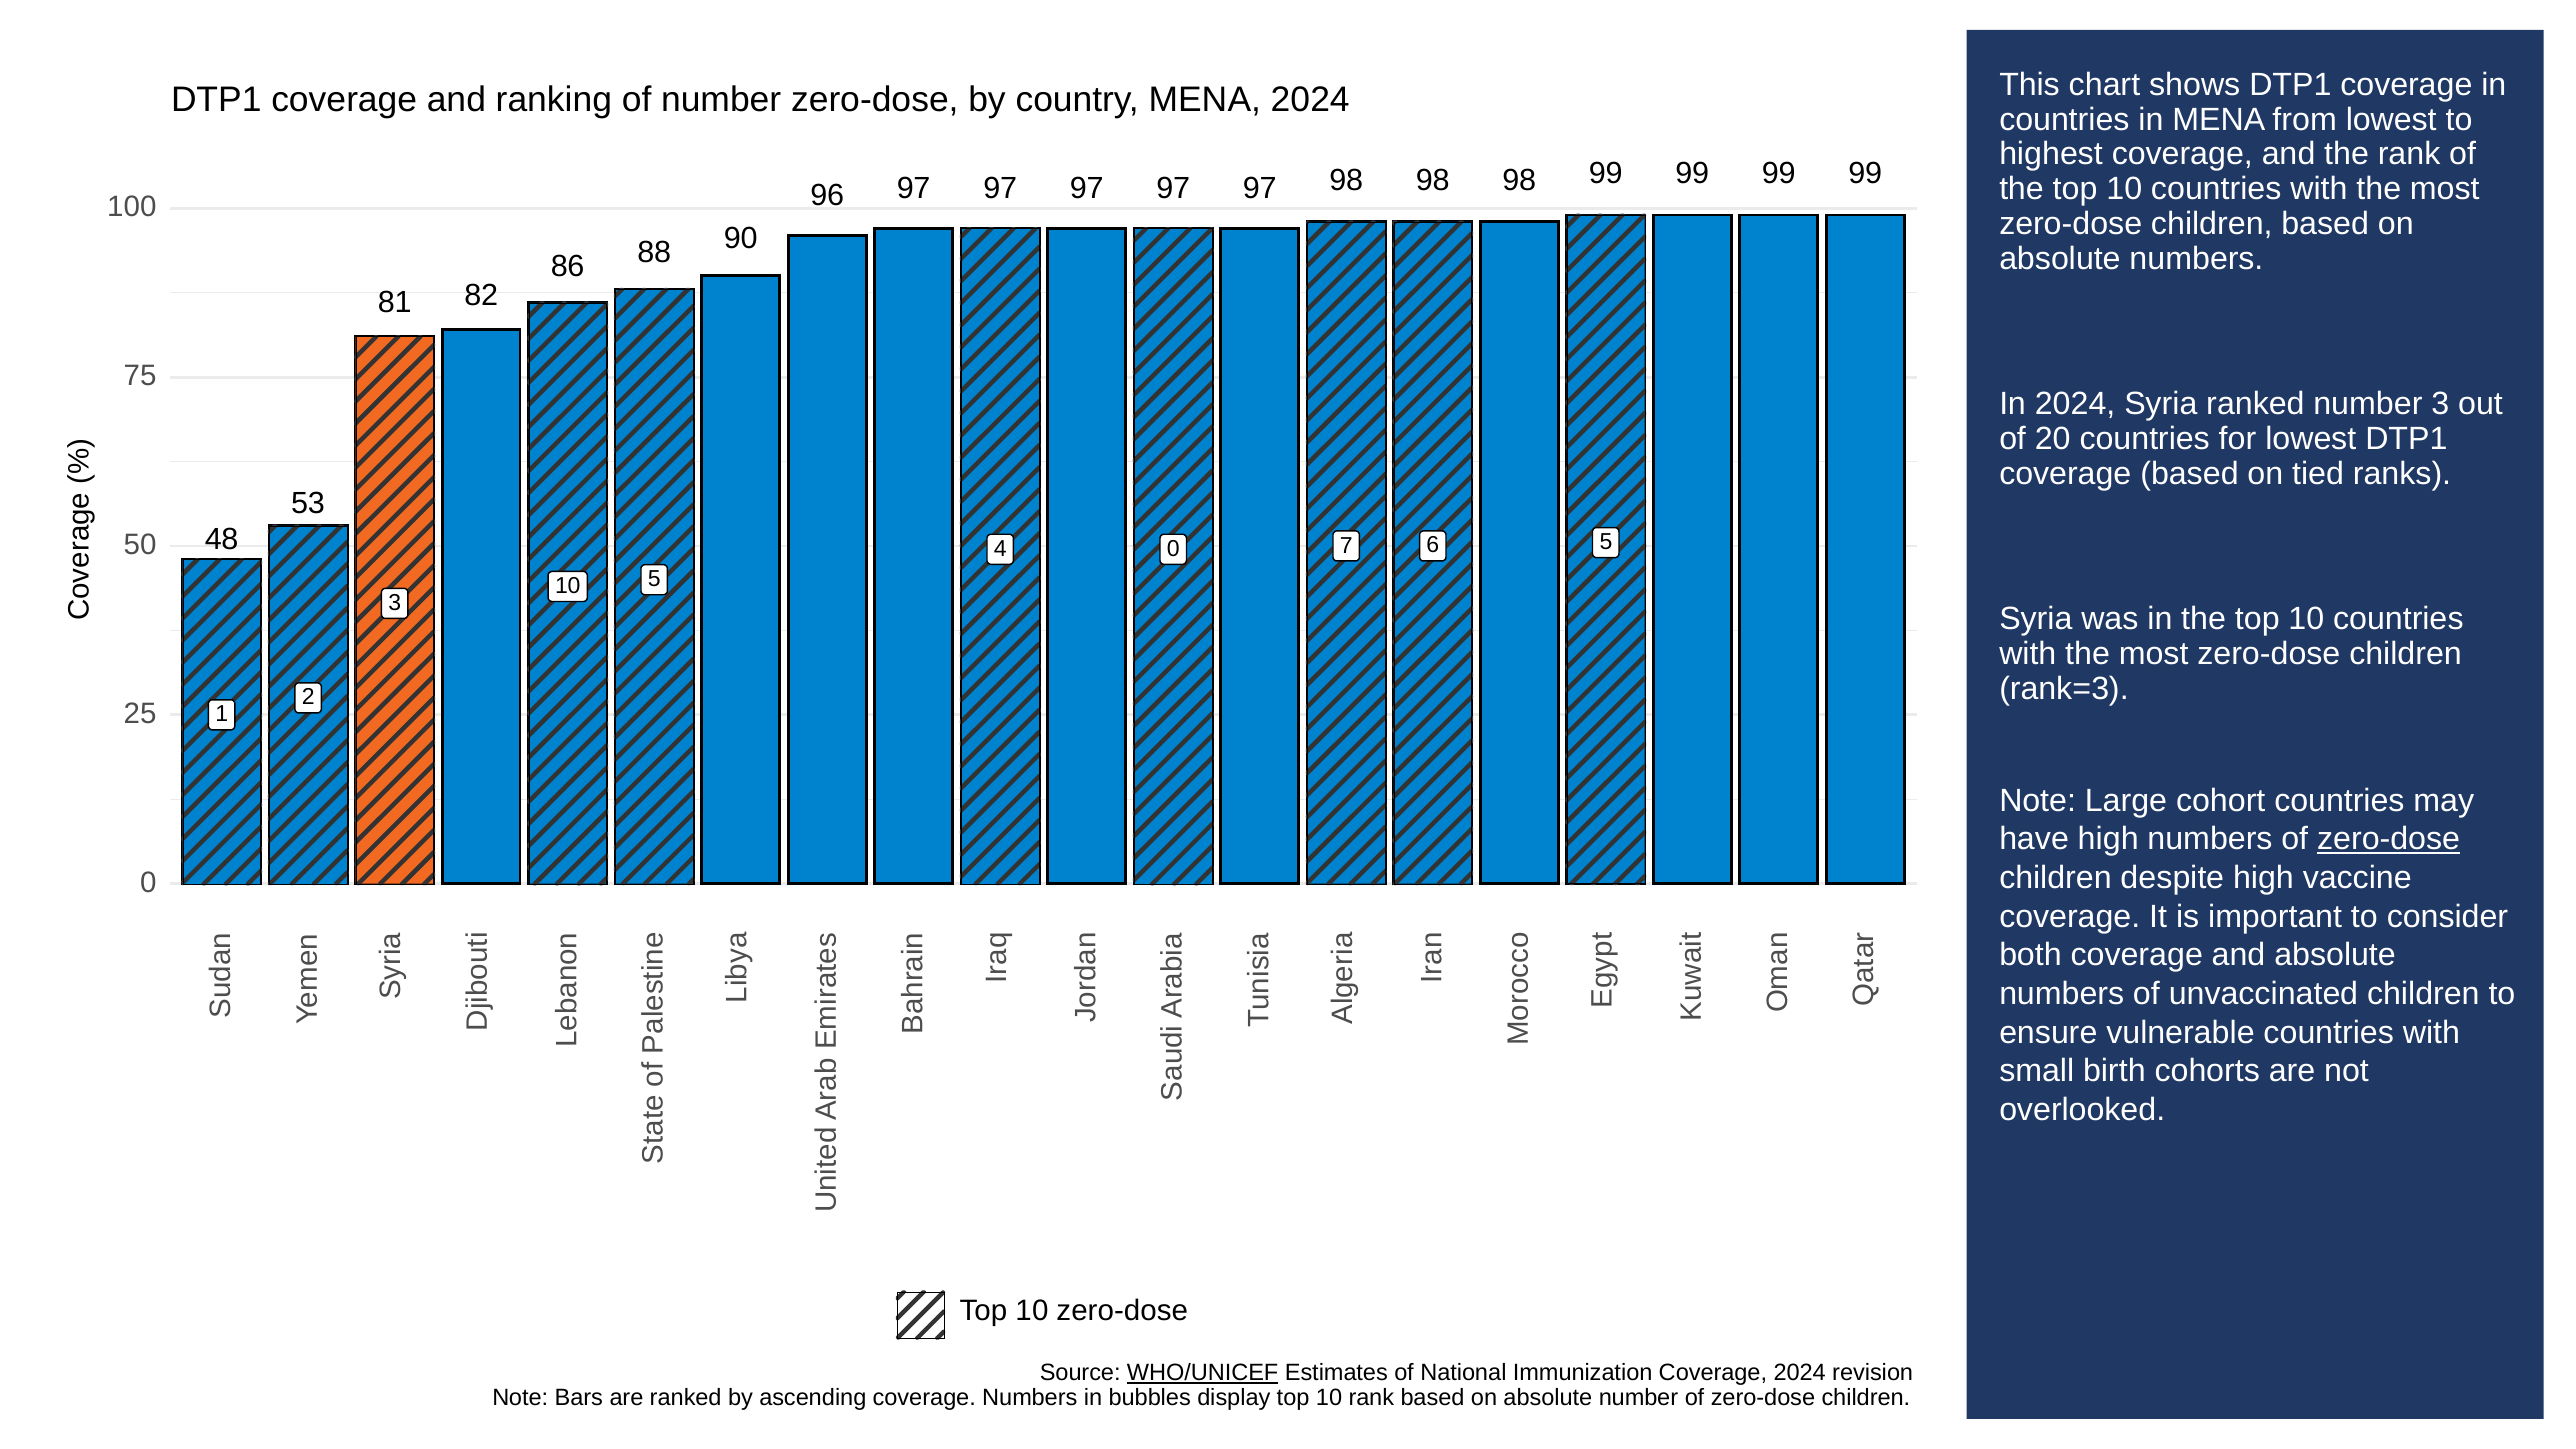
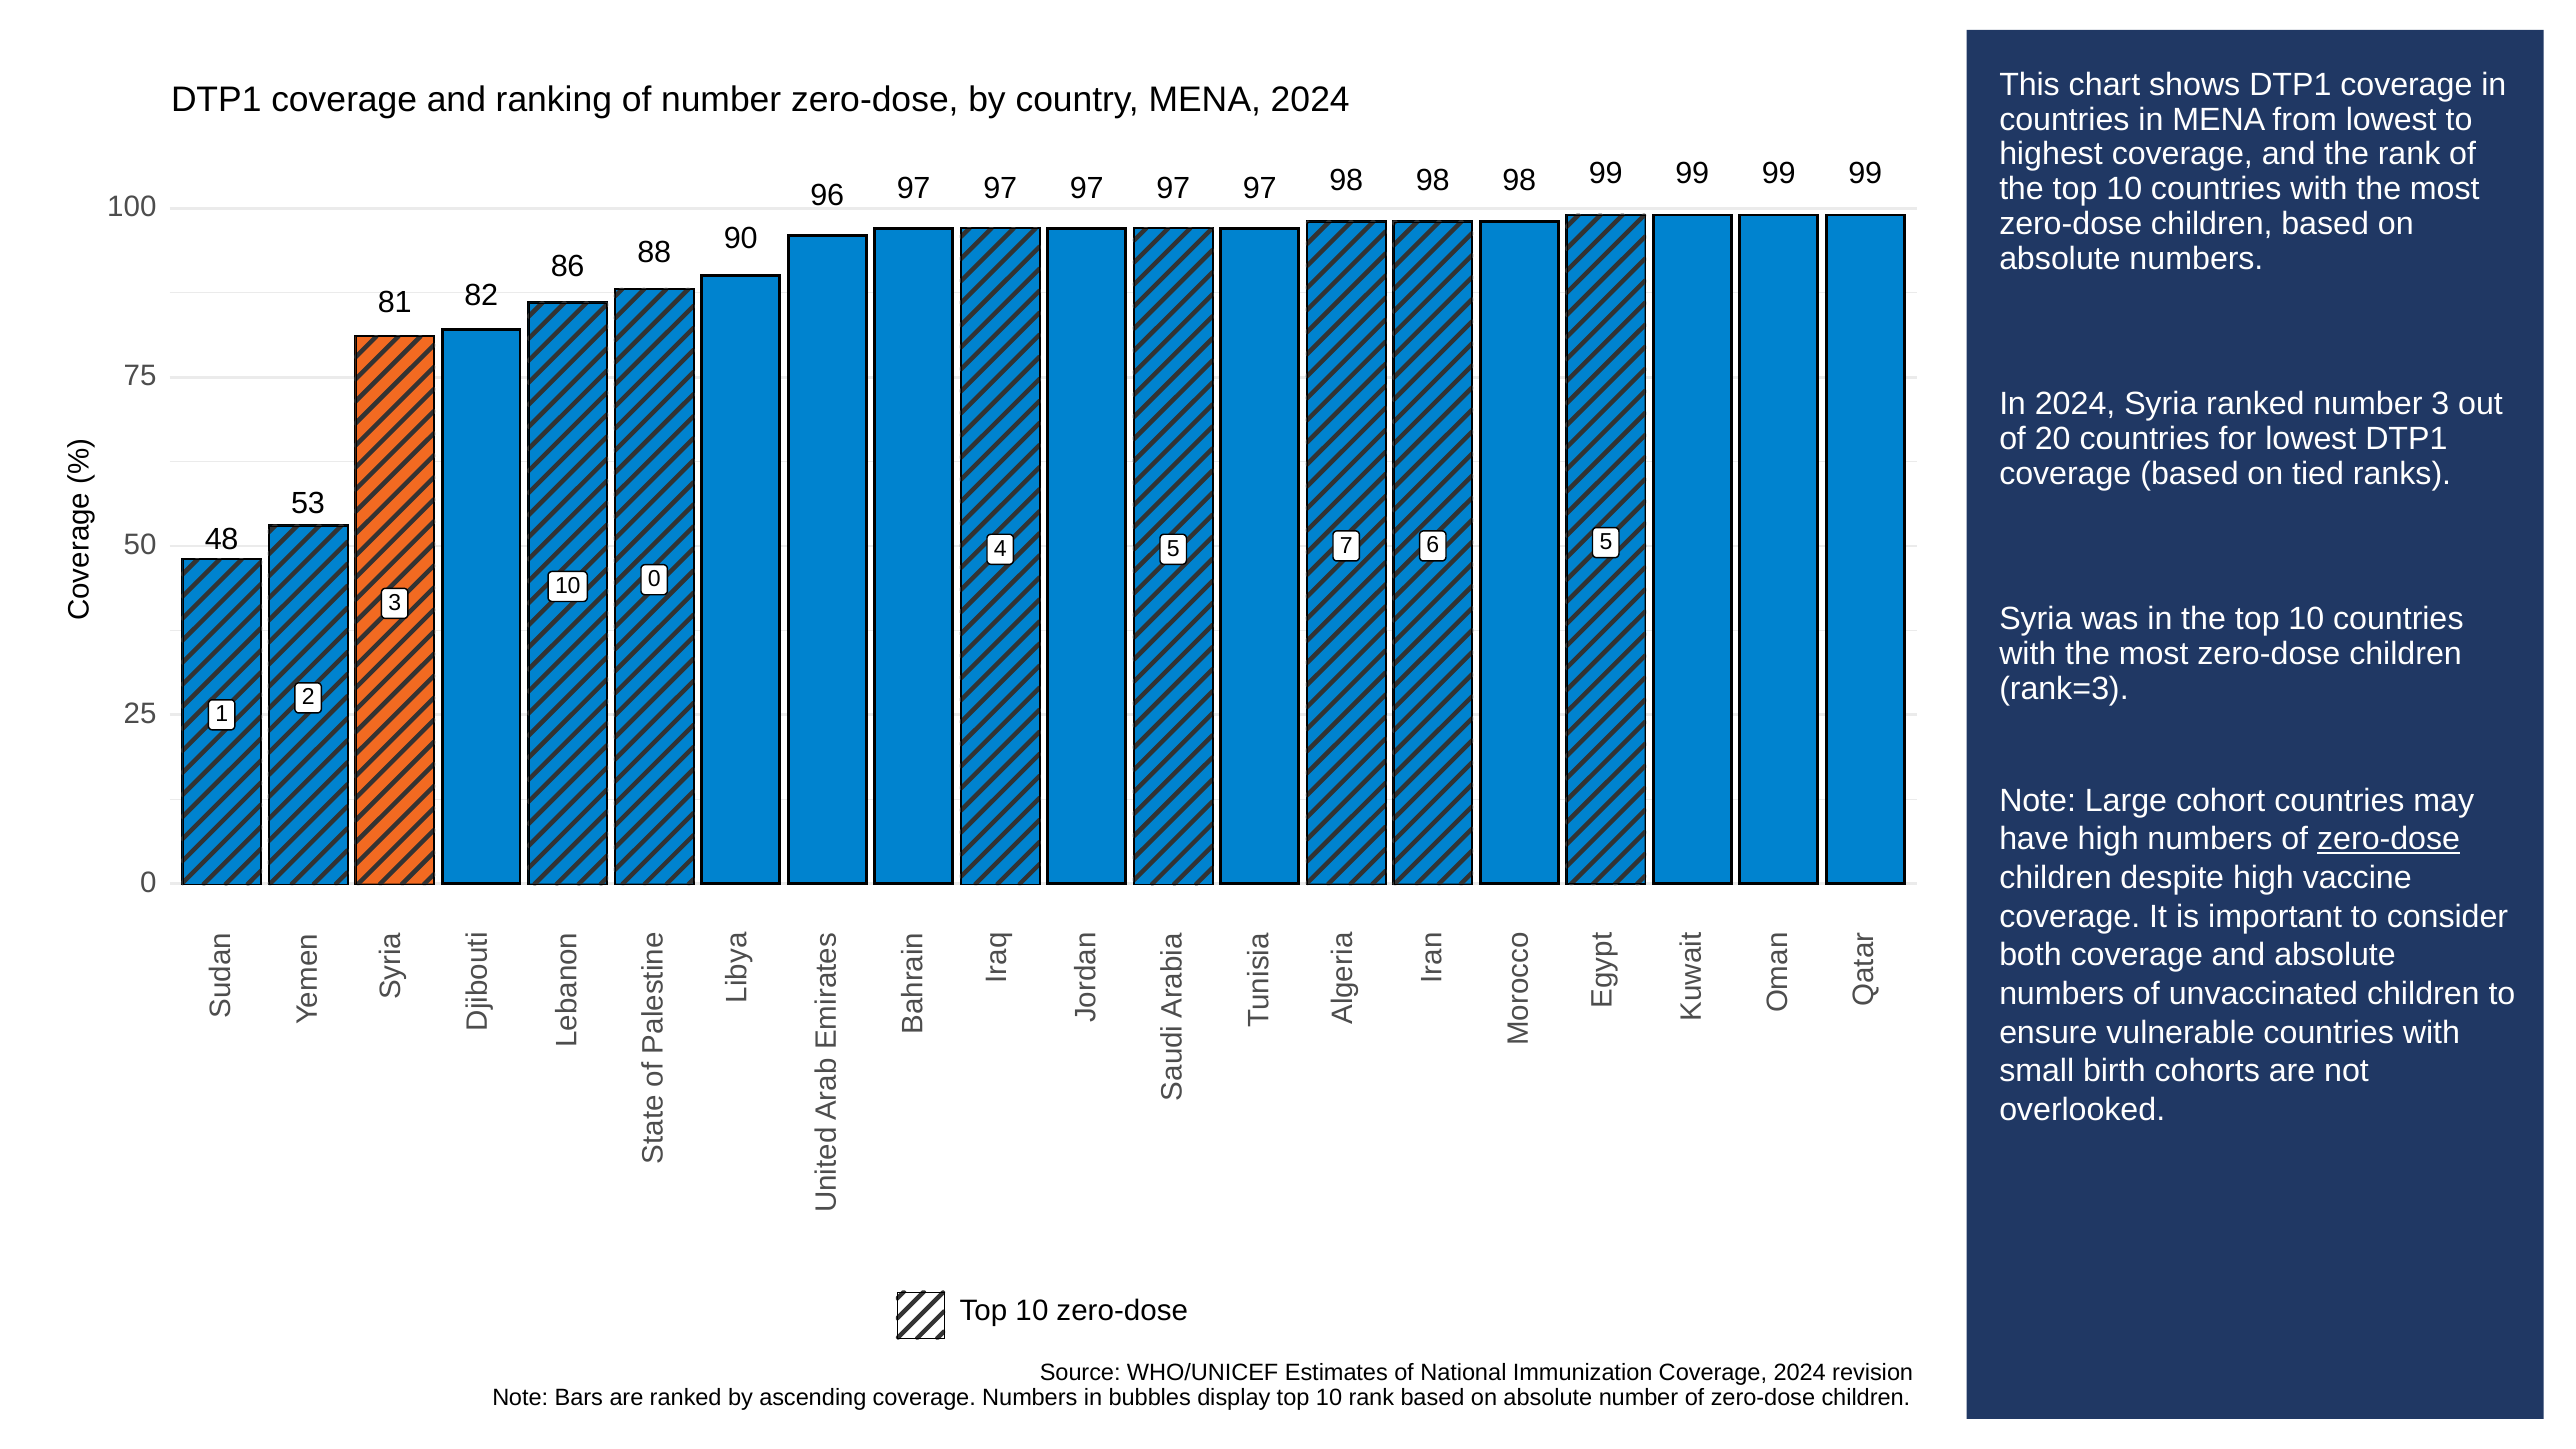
4 0: 0 -> 5
10 5: 5 -> 0
WHO/UNICEF underline: present -> none
